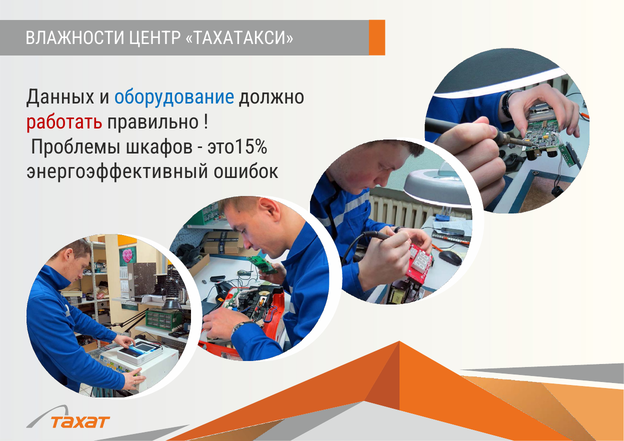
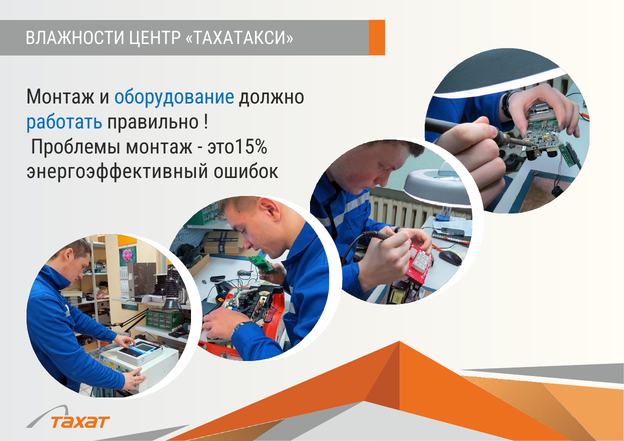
Данных at (60, 97): Данных -> Монтаж
работать colour: red -> blue
Проблемы шкафов: шкафов -> монтаж
